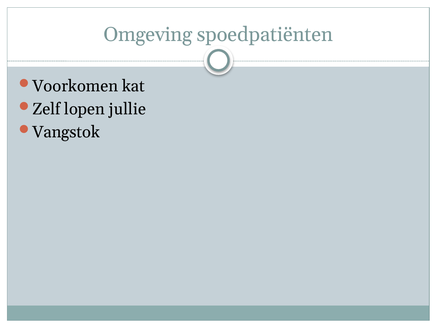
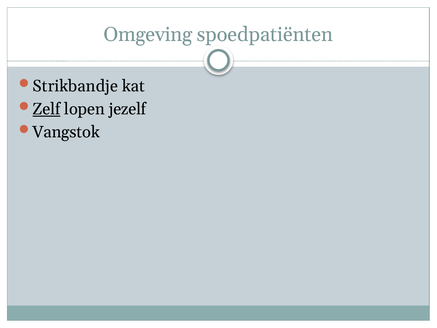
Voorkomen: Voorkomen -> Strikbandje
Zelf underline: none -> present
jullie: jullie -> jezelf
